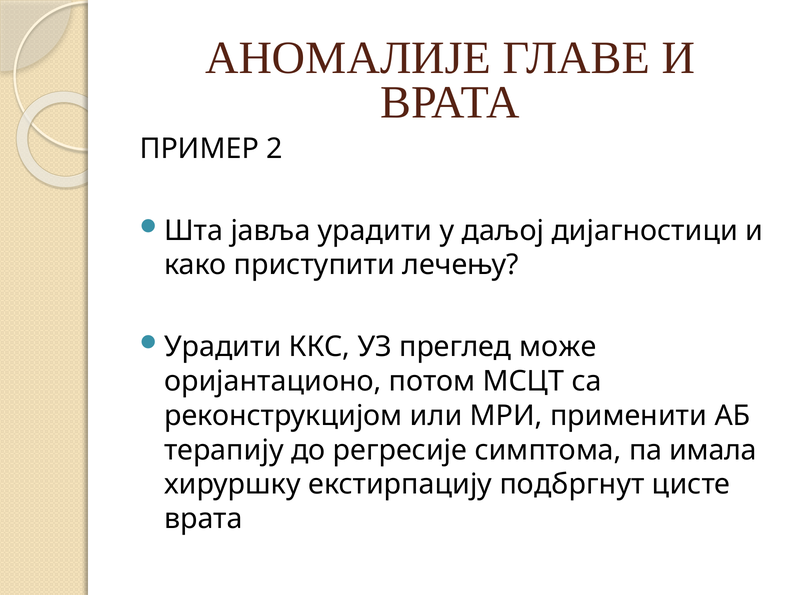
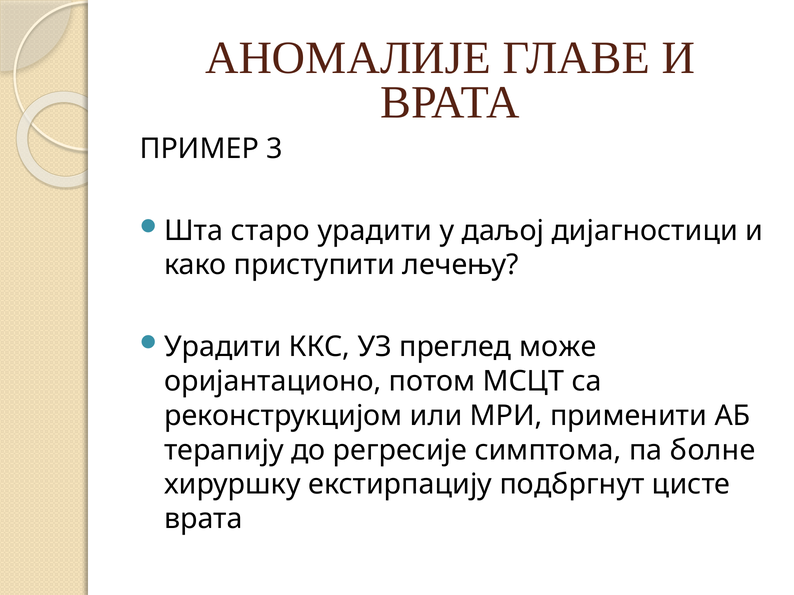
2: 2 -> 3
јавља: јавља -> старо
имала: имала -> болне
